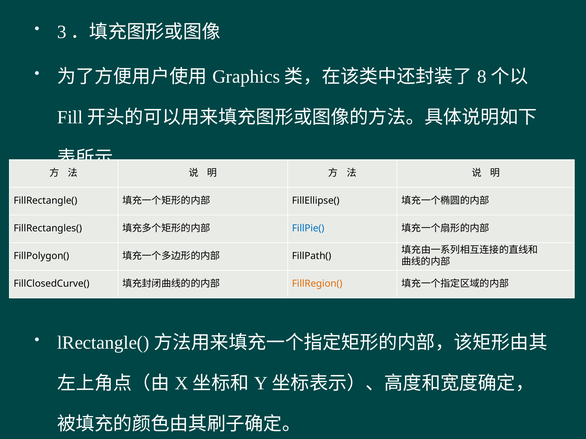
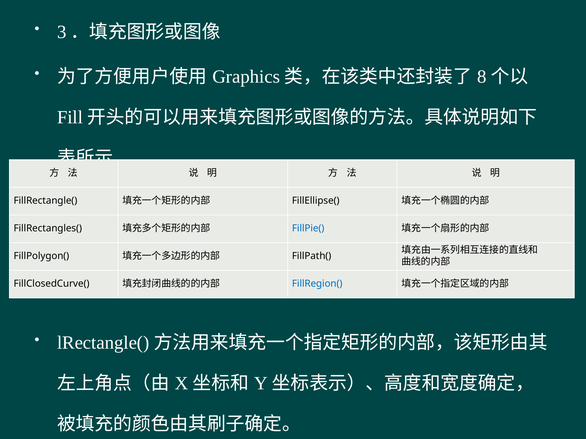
FillRegion( colour: orange -> blue
